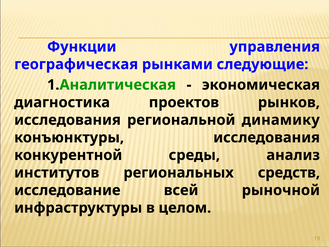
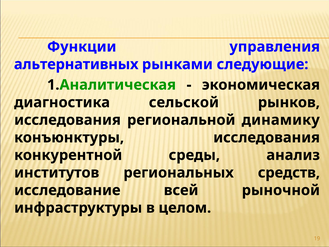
географическая: географическая -> альтернативных
проектов: проектов -> сельской
